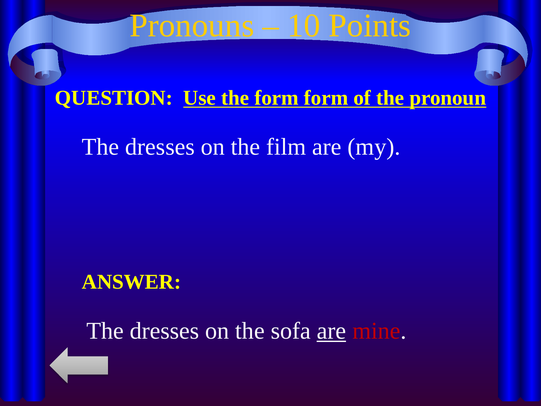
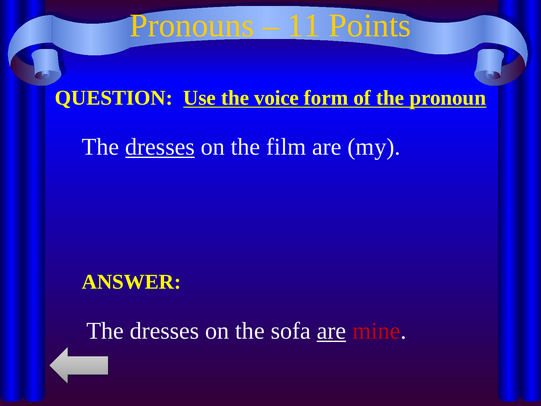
10: 10 -> 11
the form: form -> voice
dresses at (160, 147) underline: none -> present
